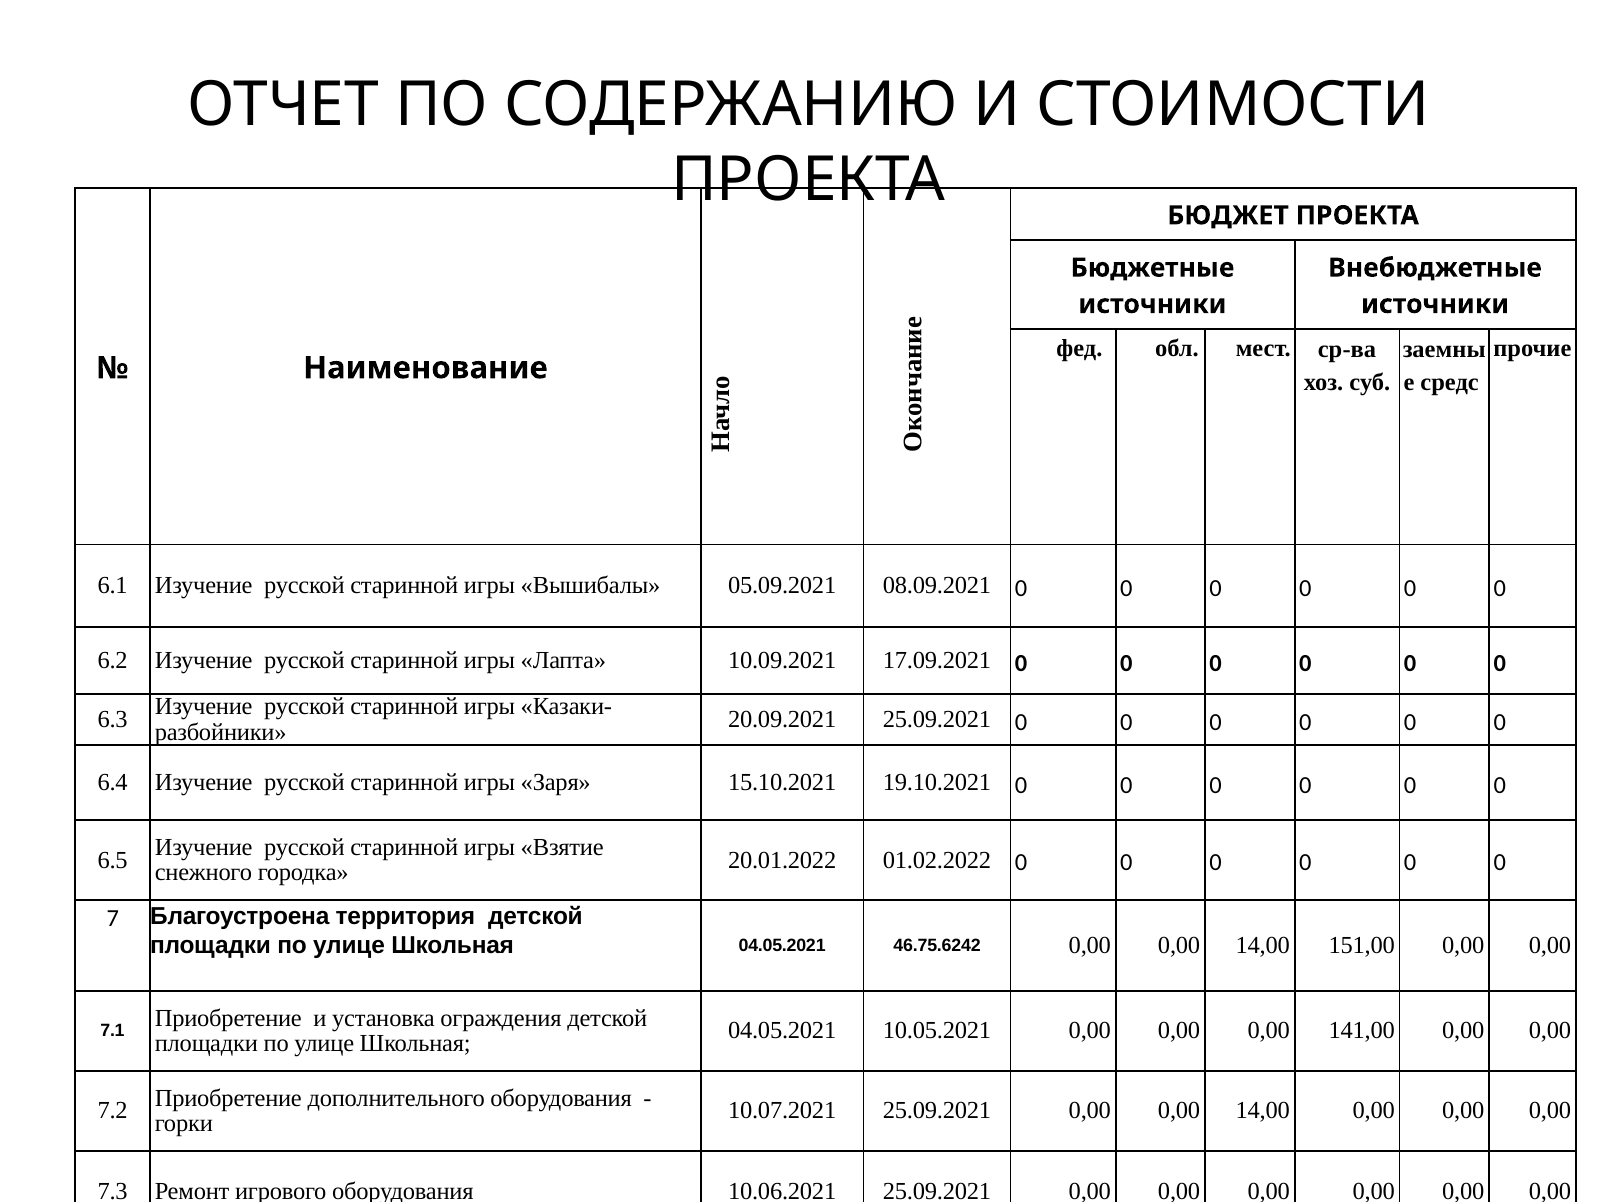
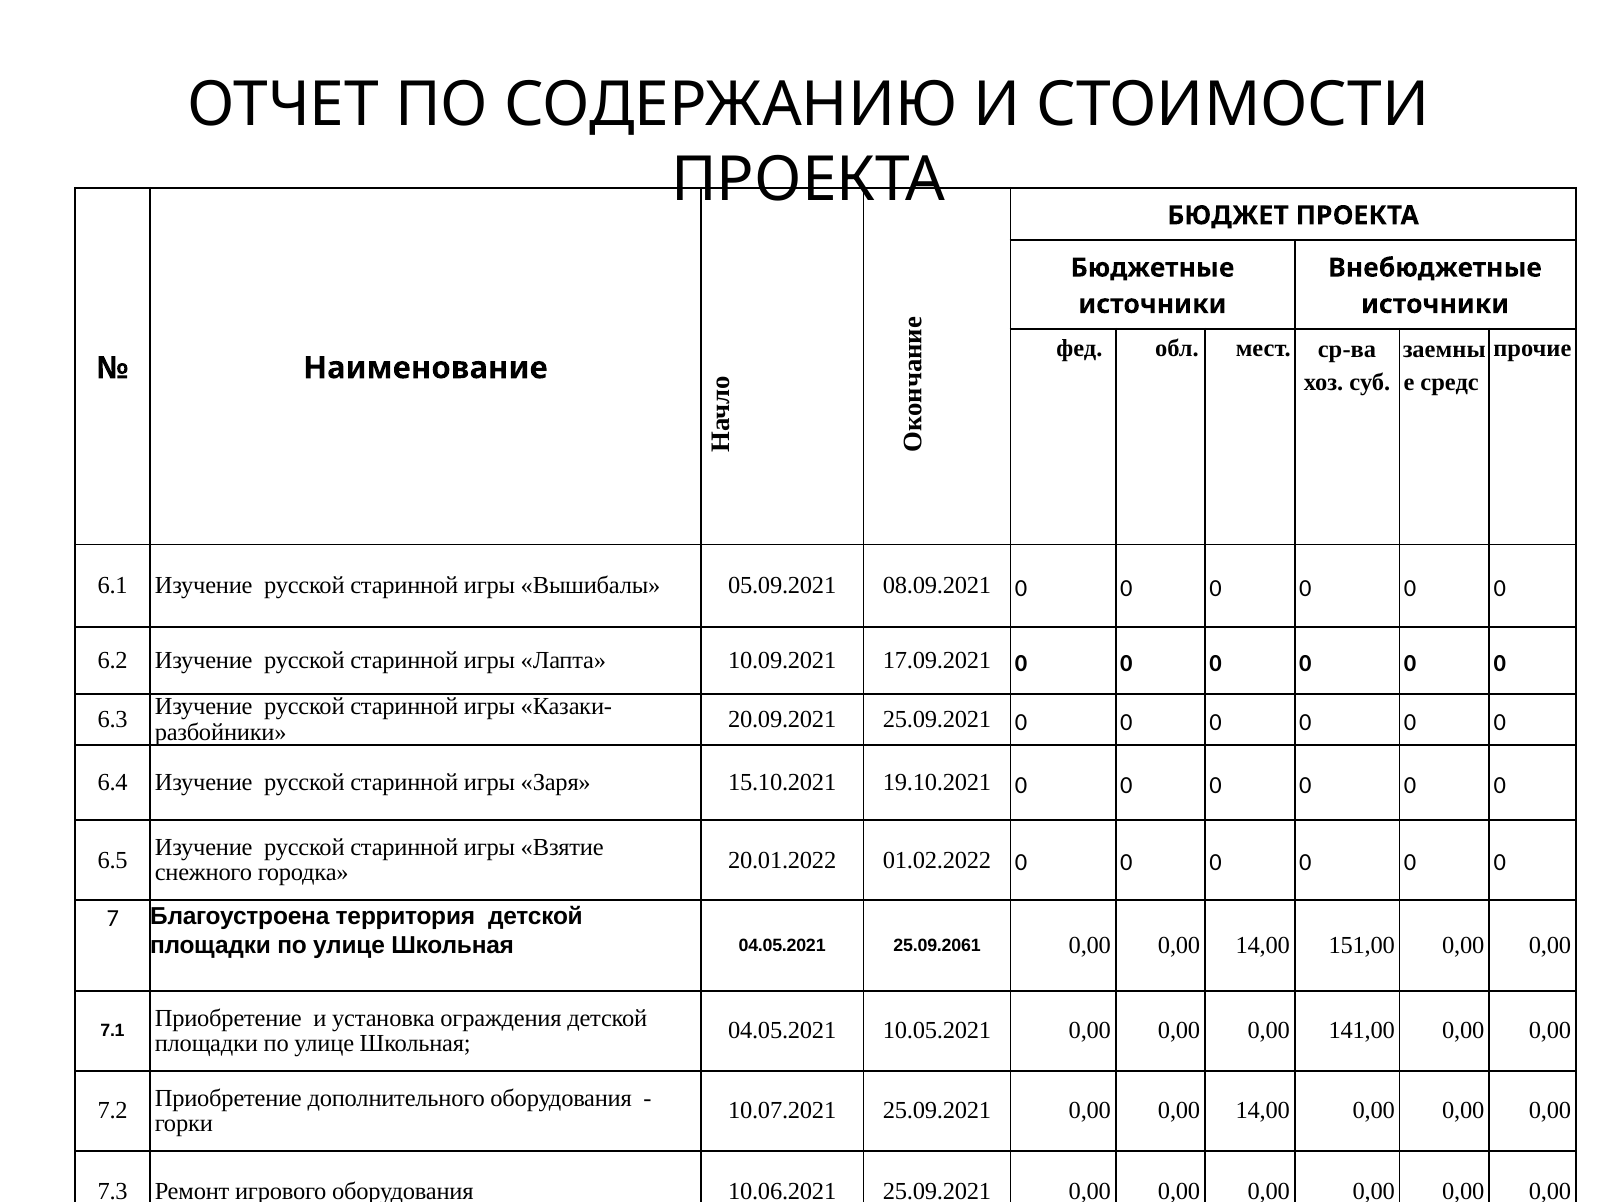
46.75.6242: 46.75.6242 -> 25.09.2061
